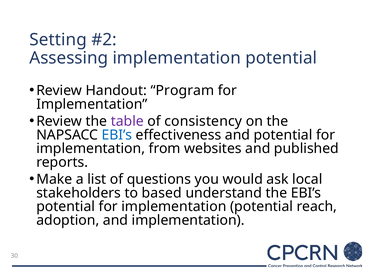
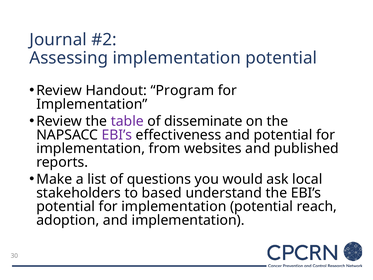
Setting: Setting -> Journal
consistency: consistency -> disseminate
EBI’s at (117, 135) colour: blue -> purple
